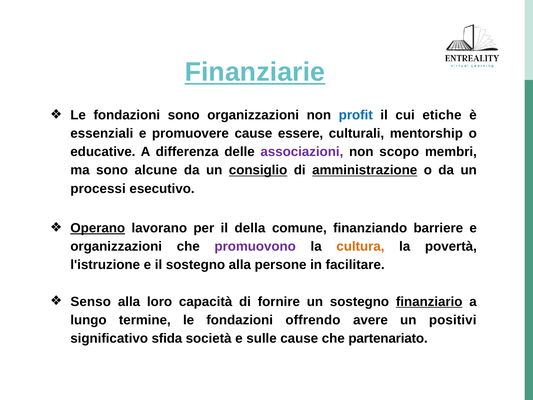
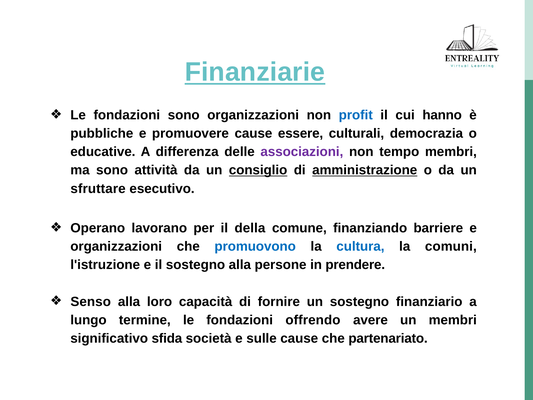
etiche: etiche -> hanno
essenziali: essenziali -> pubbliche
mentorship: mentorship -> democrazia
scopo: scopo -> tempo
alcune: alcune -> attività
processi: processi -> sfruttare
Operano underline: present -> none
promuovono colour: purple -> blue
cultura colour: orange -> blue
povertà: povertà -> comuni
facilitare: facilitare -> prendere
finanziario underline: present -> none
un positivi: positivi -> membri
